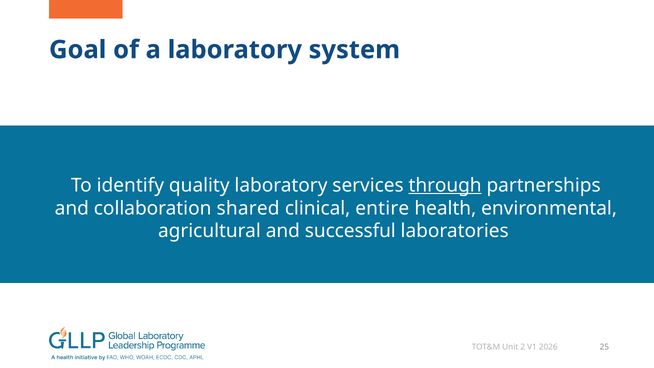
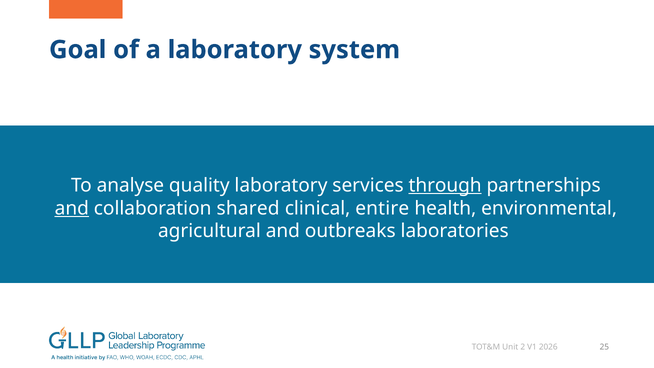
identify: identify -> analyse
and at (72, 208) underline: none -> present
successful: successful -> outbreaks
